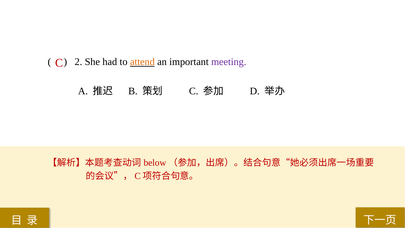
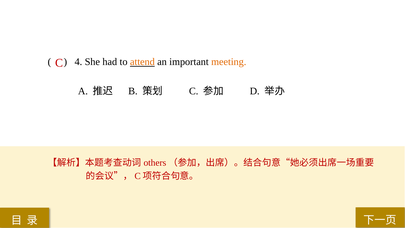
2: 2 -> 4
meeting colour: purple -> orange
below: below -> others
